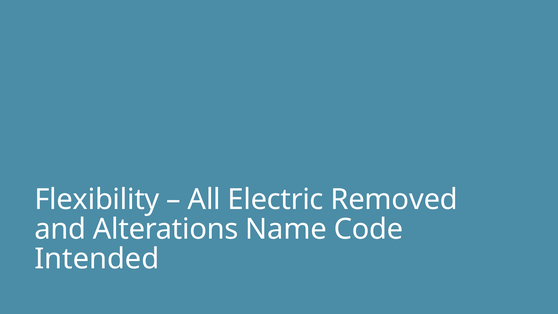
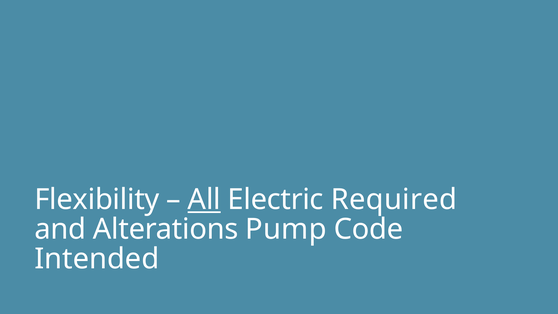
All underline: none -> present
Removed: Removed -> Required
Name: Name -> Pump
